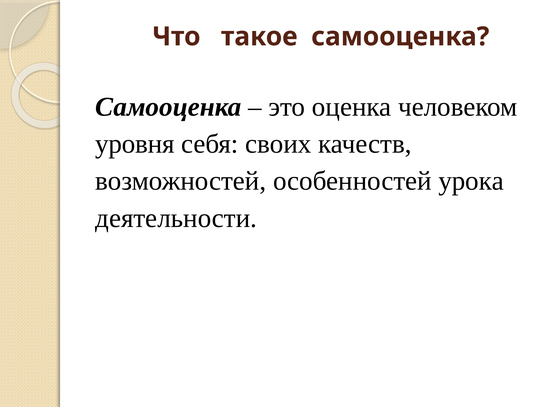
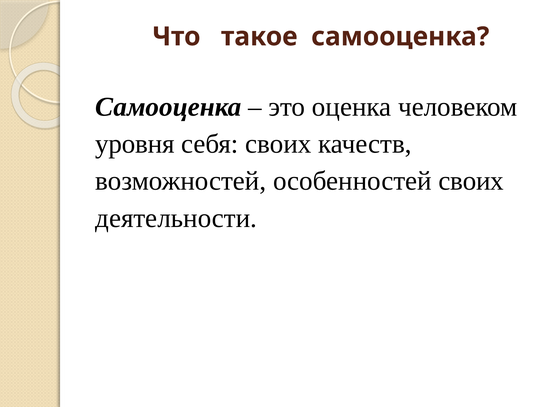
особенностей урока: урока -> своих
